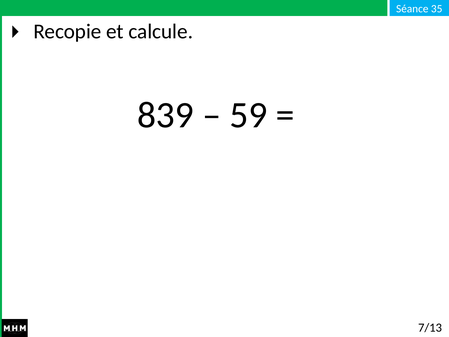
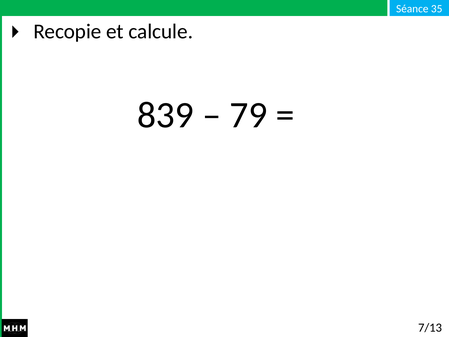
59: 59 -> 79
